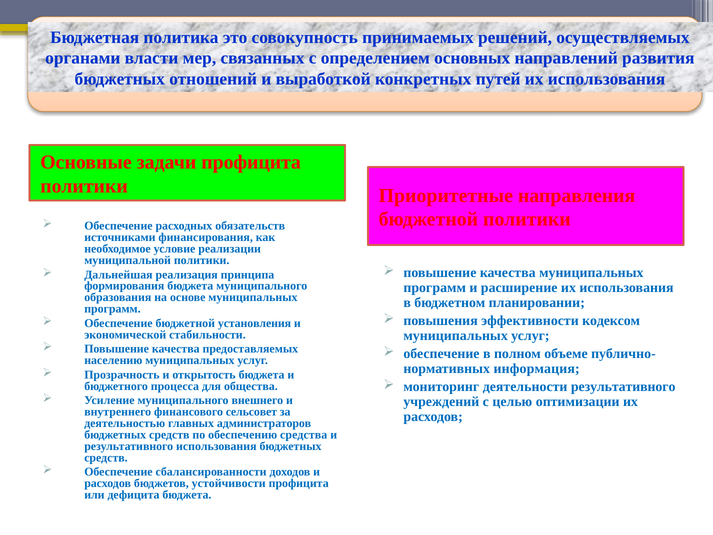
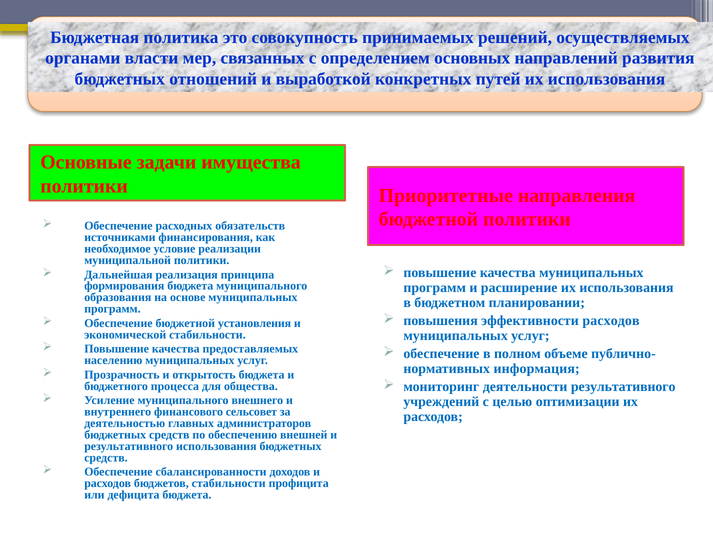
задачи профицита: профицита -> имущества
эффективности кодексом: кодексом -> расходов
средства: средства -> внешней
бюджетов устойчивости: устойчивости -> стабильности
